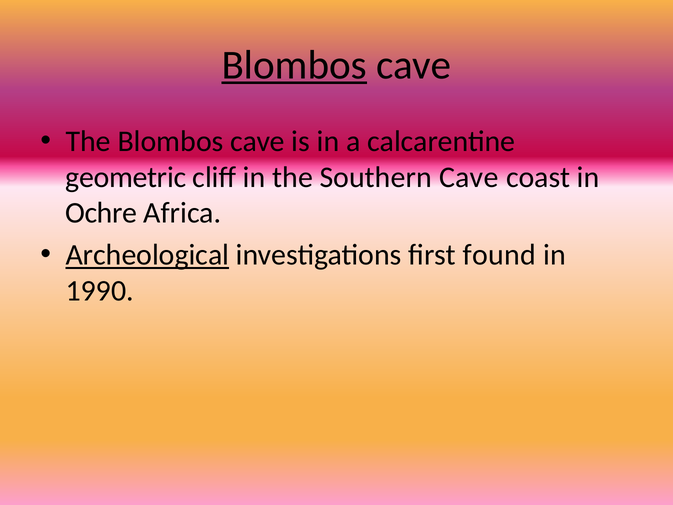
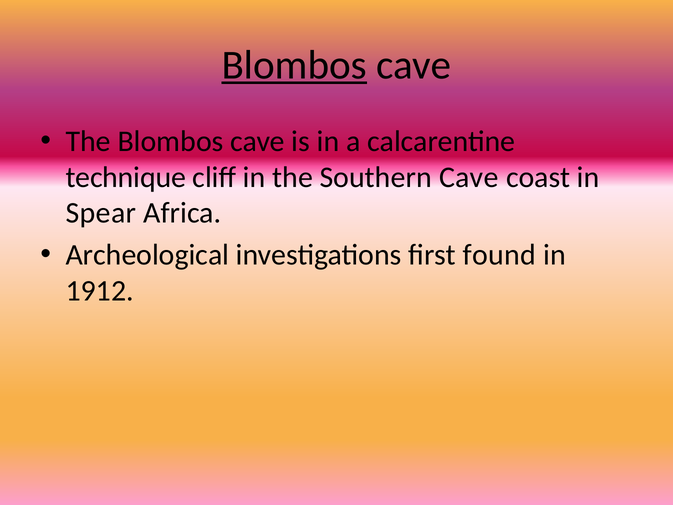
geometric: geometric -> technique
Ochre: Ochre -> Spear
Archeological underline: present -> none
1990: 1990 -> 1912
